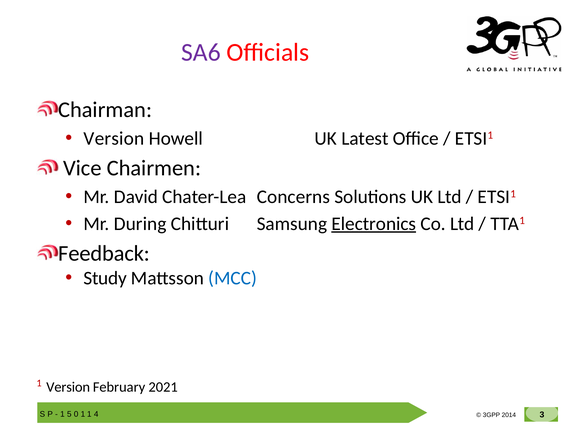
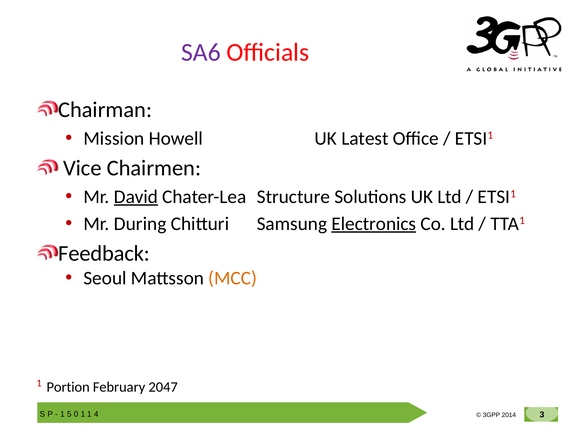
Version at (114, 139): Version -> Mission
David underline: none -> present
Concerns: Concerns -> Structure
Study: Study -> Seoul
MCC colour: blue -> orange
1 Version: Version -> Portion
2021: 2021 -> 2047
